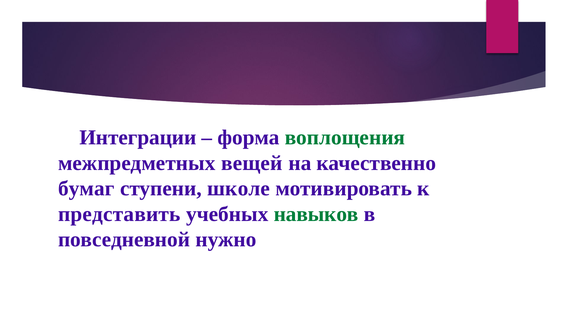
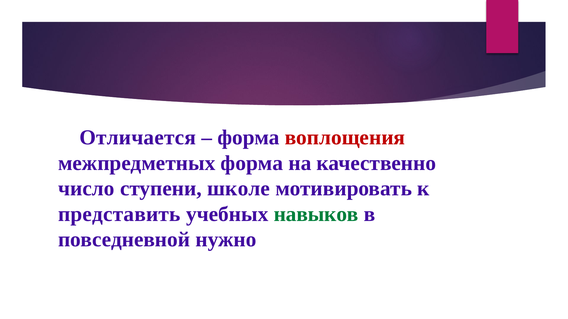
Интеграции: Интеграции -> Отличается
воплощения colour: green -> red
межпредметных вещей: вещей -> форма
бумаг: бумаг -> число
